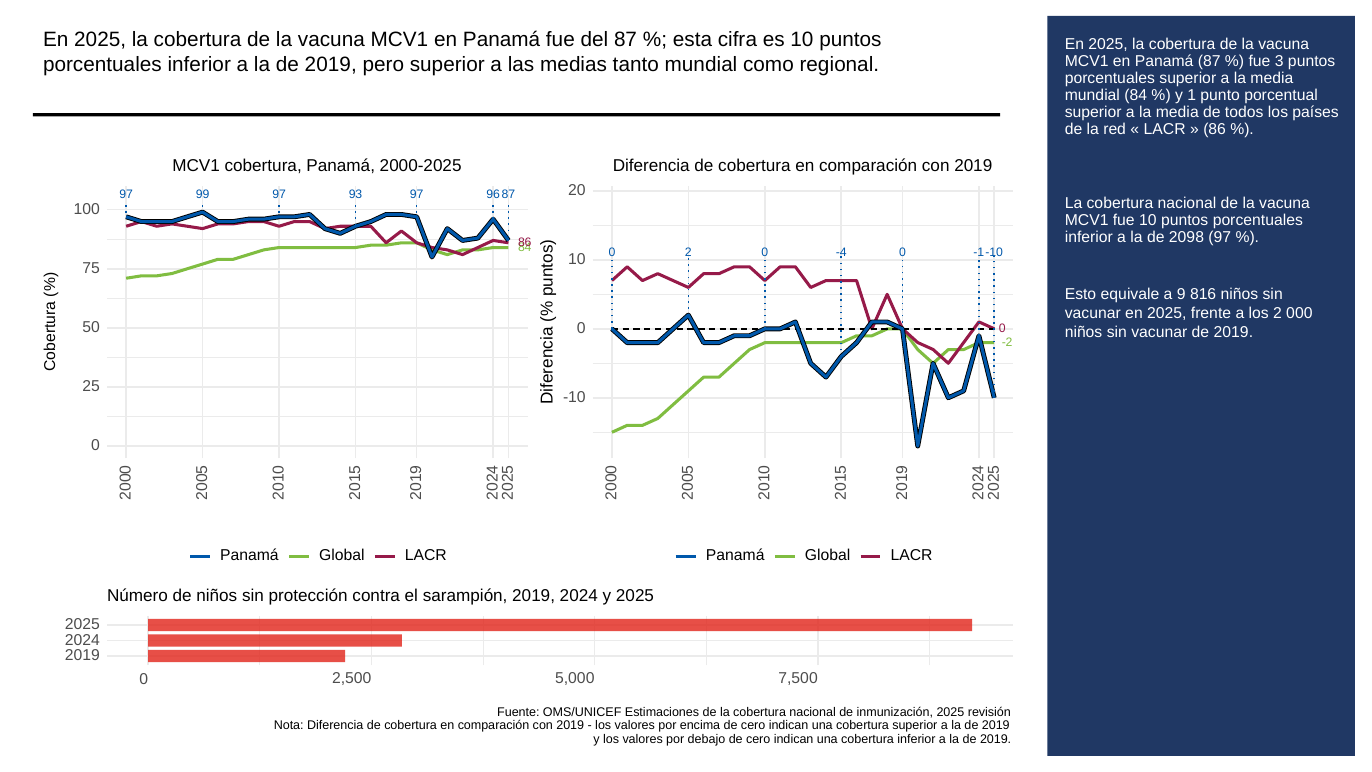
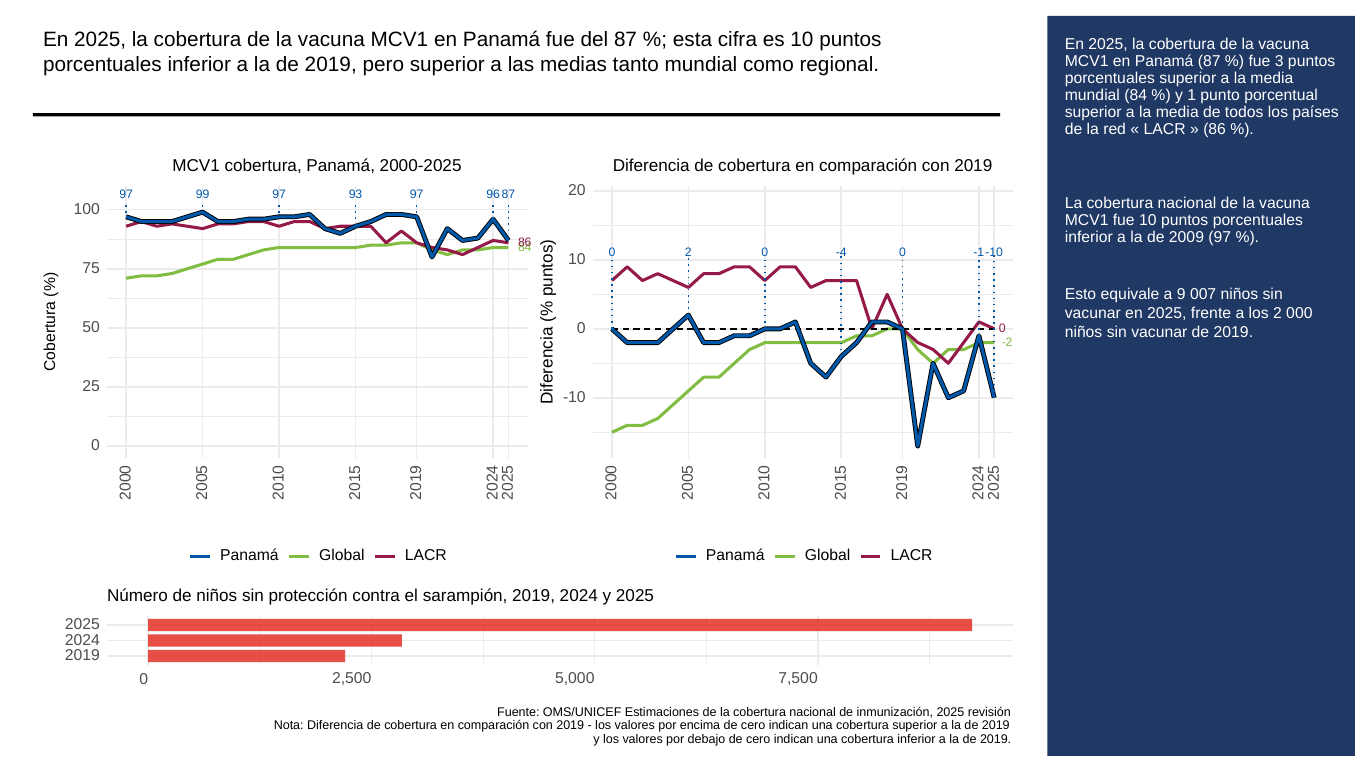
2098: 2098 -> 2009
816: 816 -> 007
